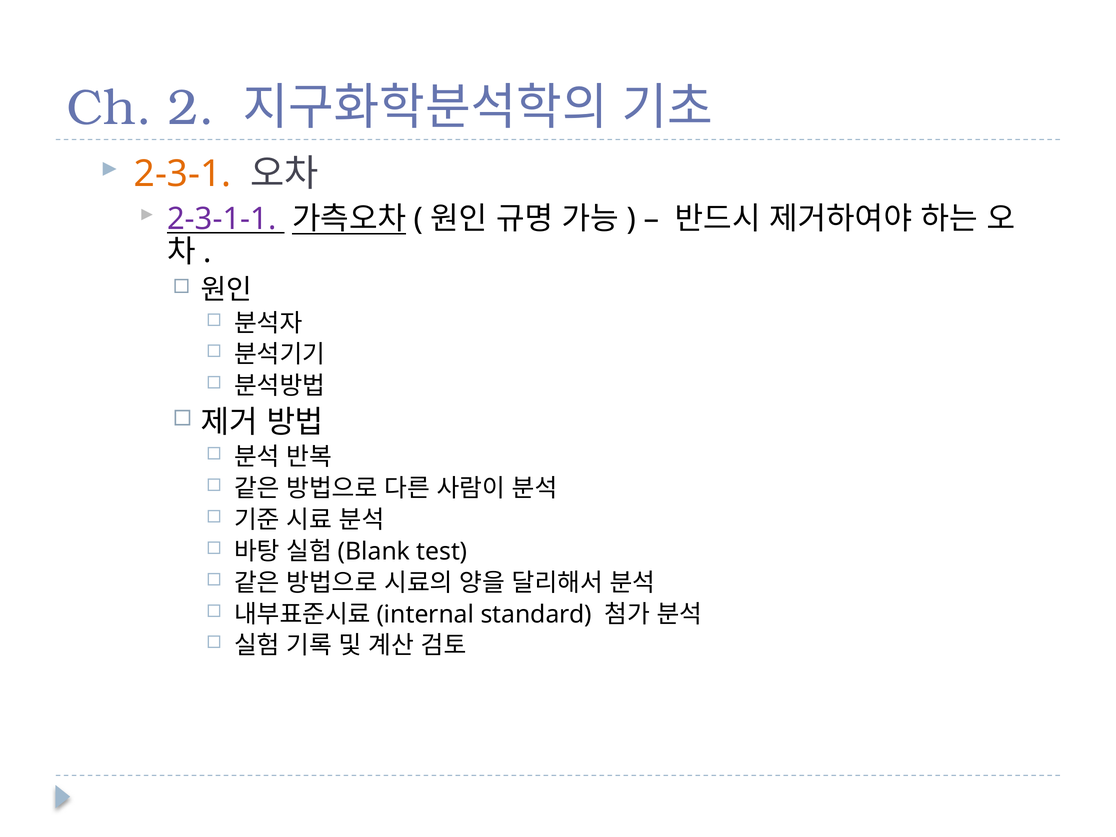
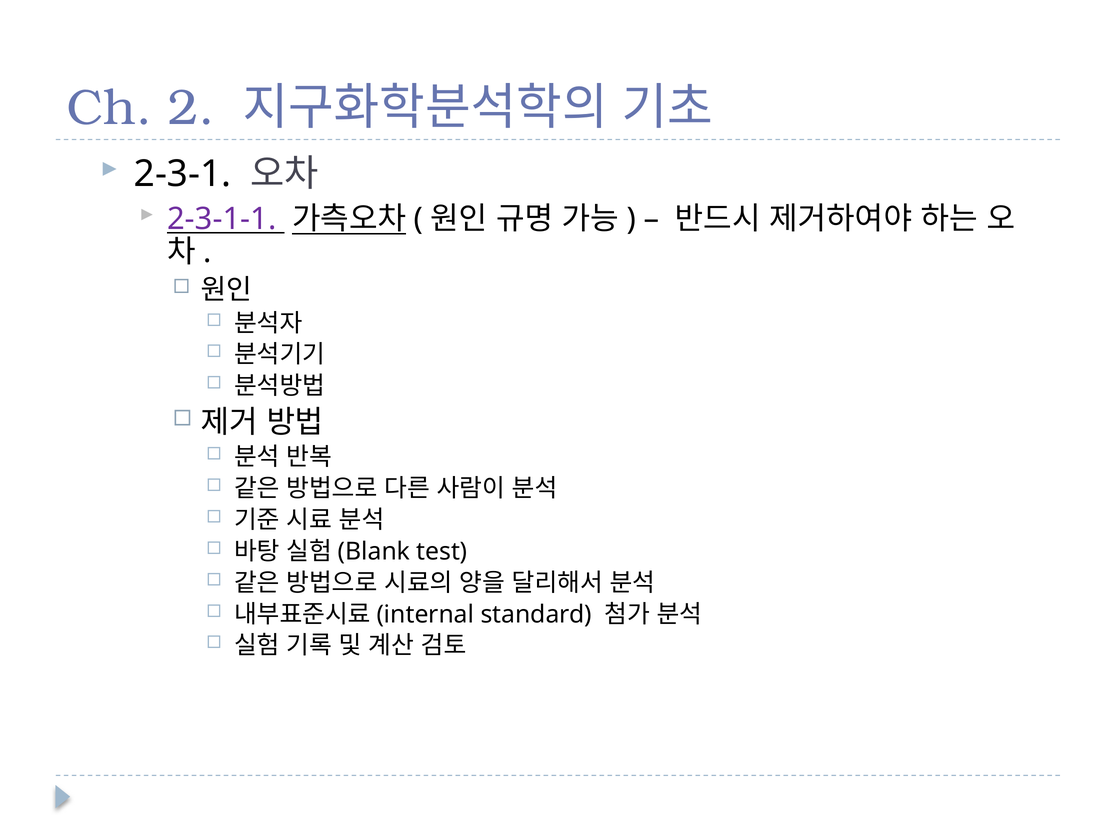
2-3-1 colour: orange -> black
